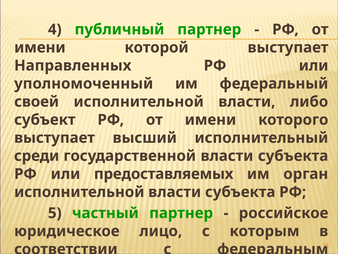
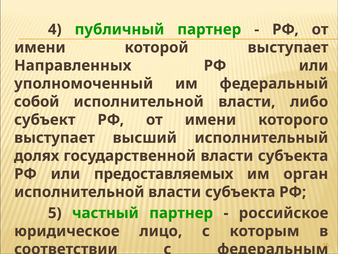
своей: своей -> собой
среди: среди -> долях
